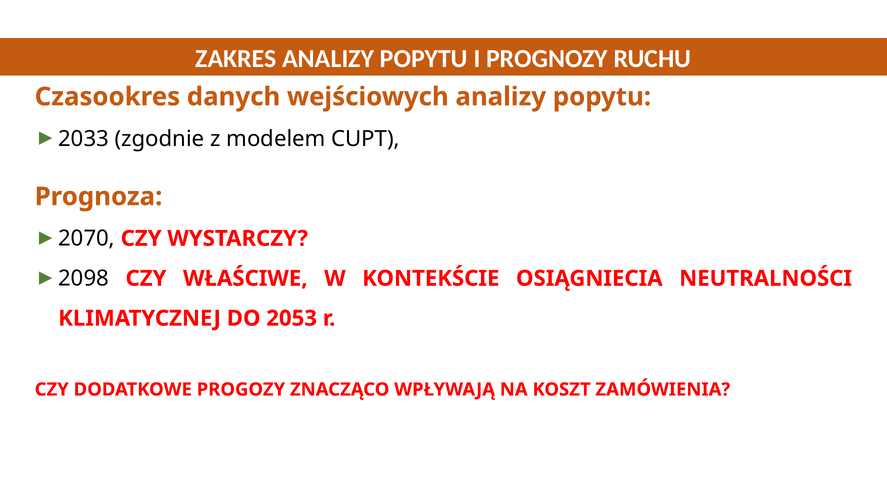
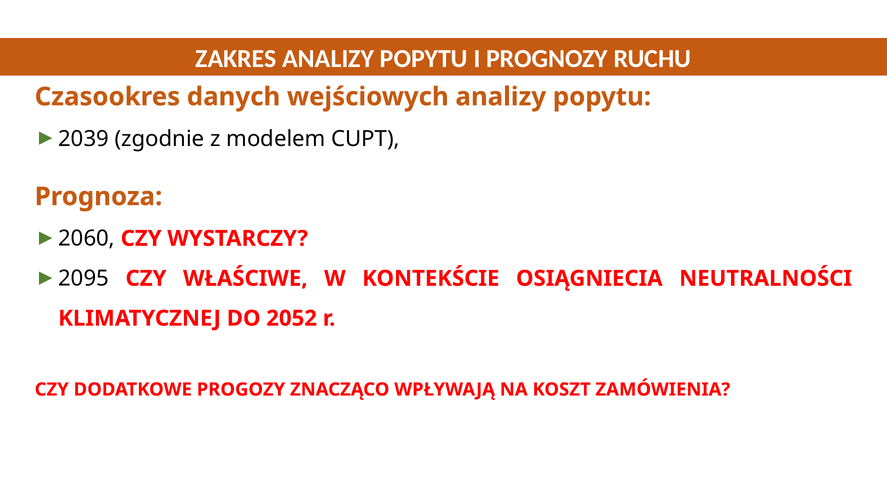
2033: 2033 -> 2039
2070: 2070 -> 2060
2098: 2098 -> 2095
2053: 2053 -> 2052
